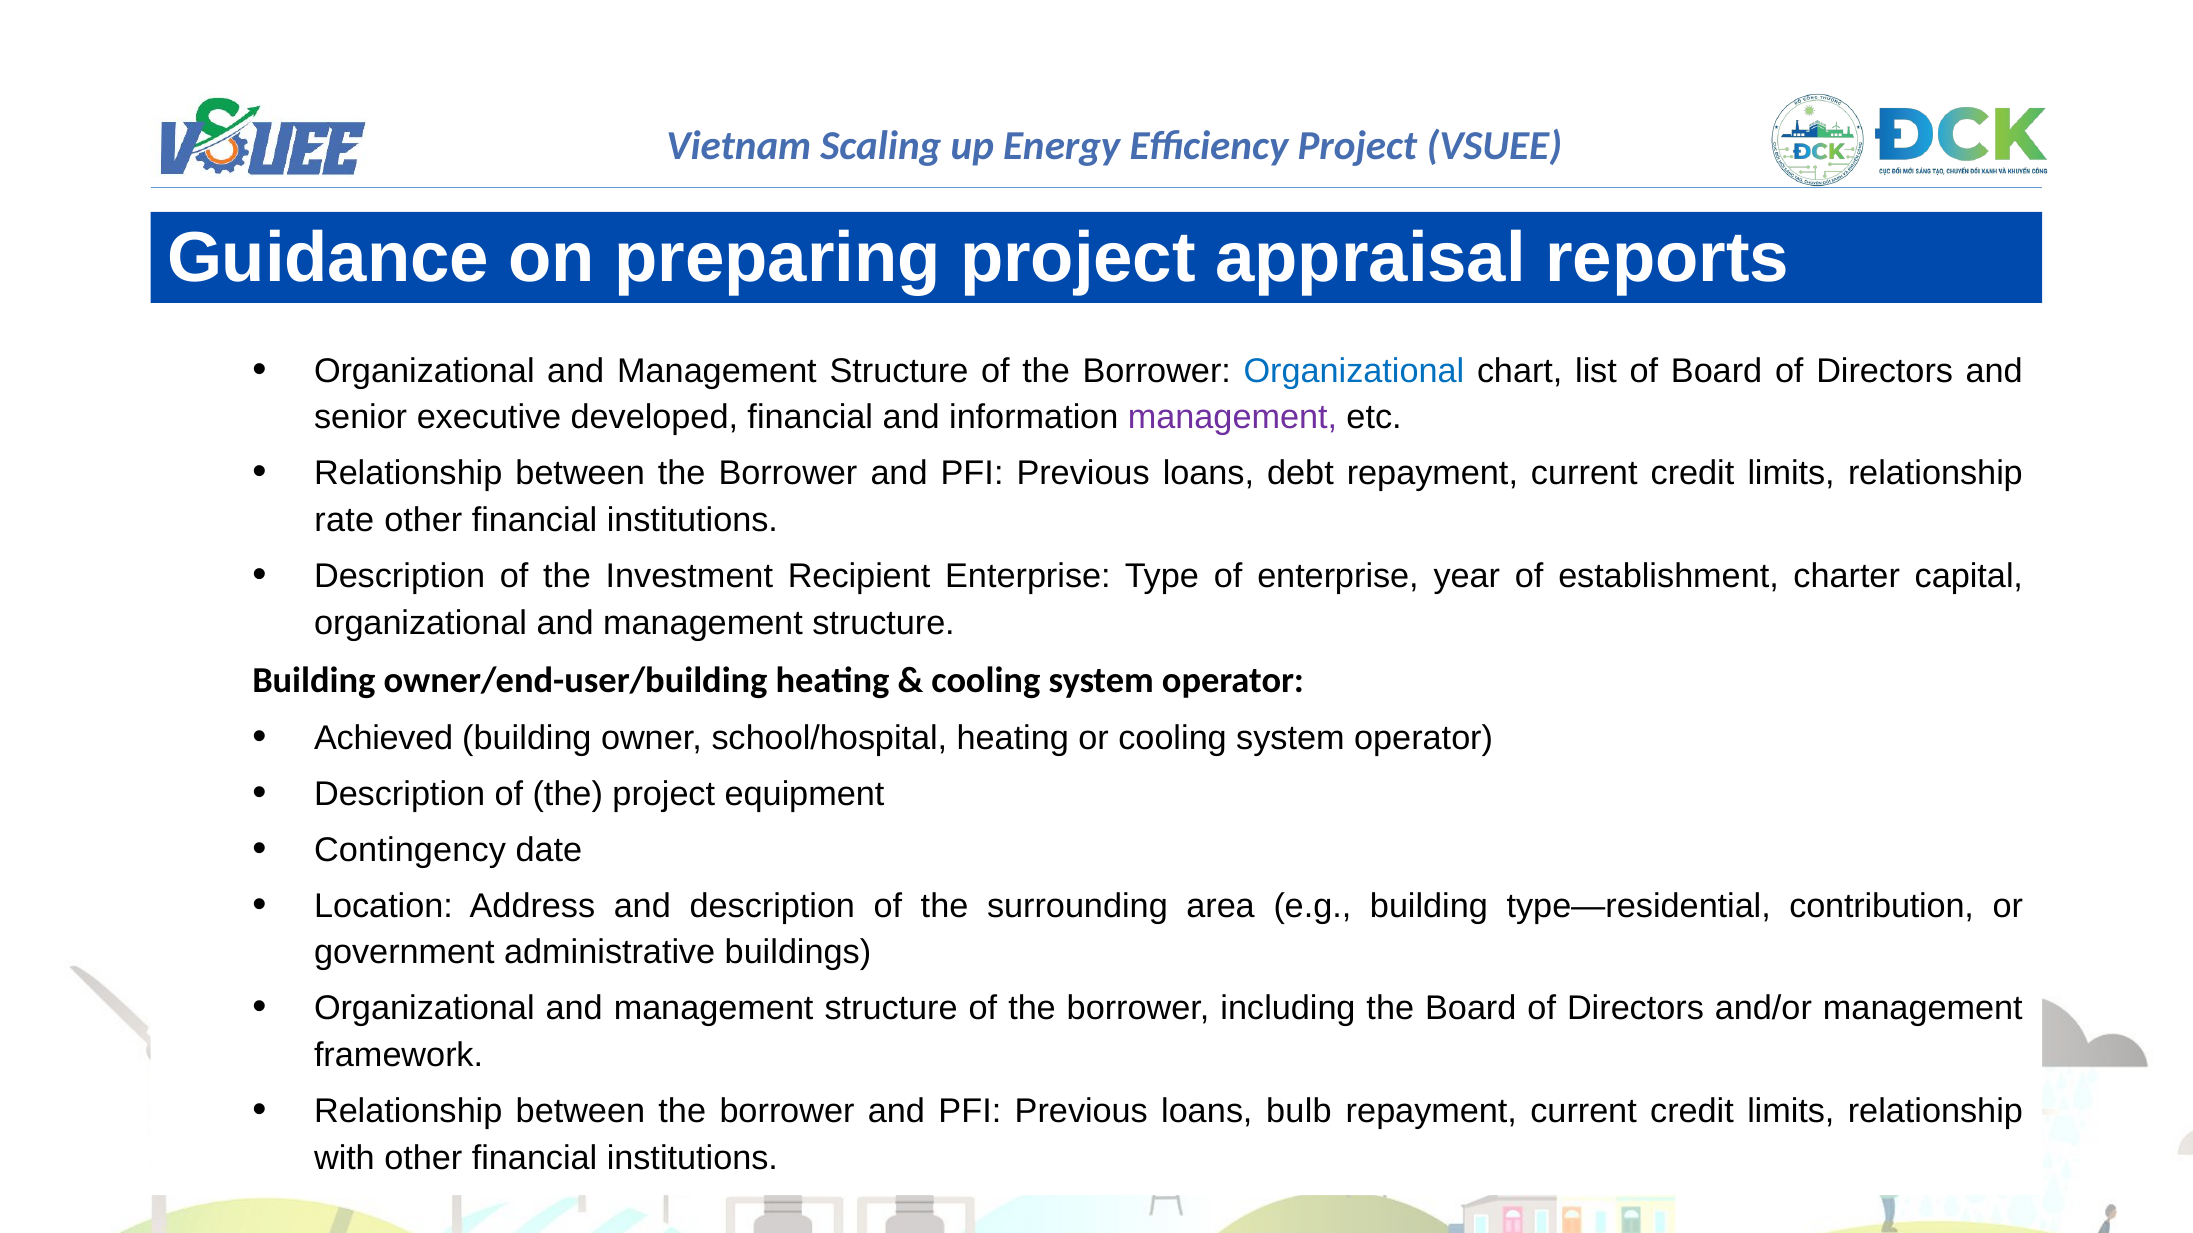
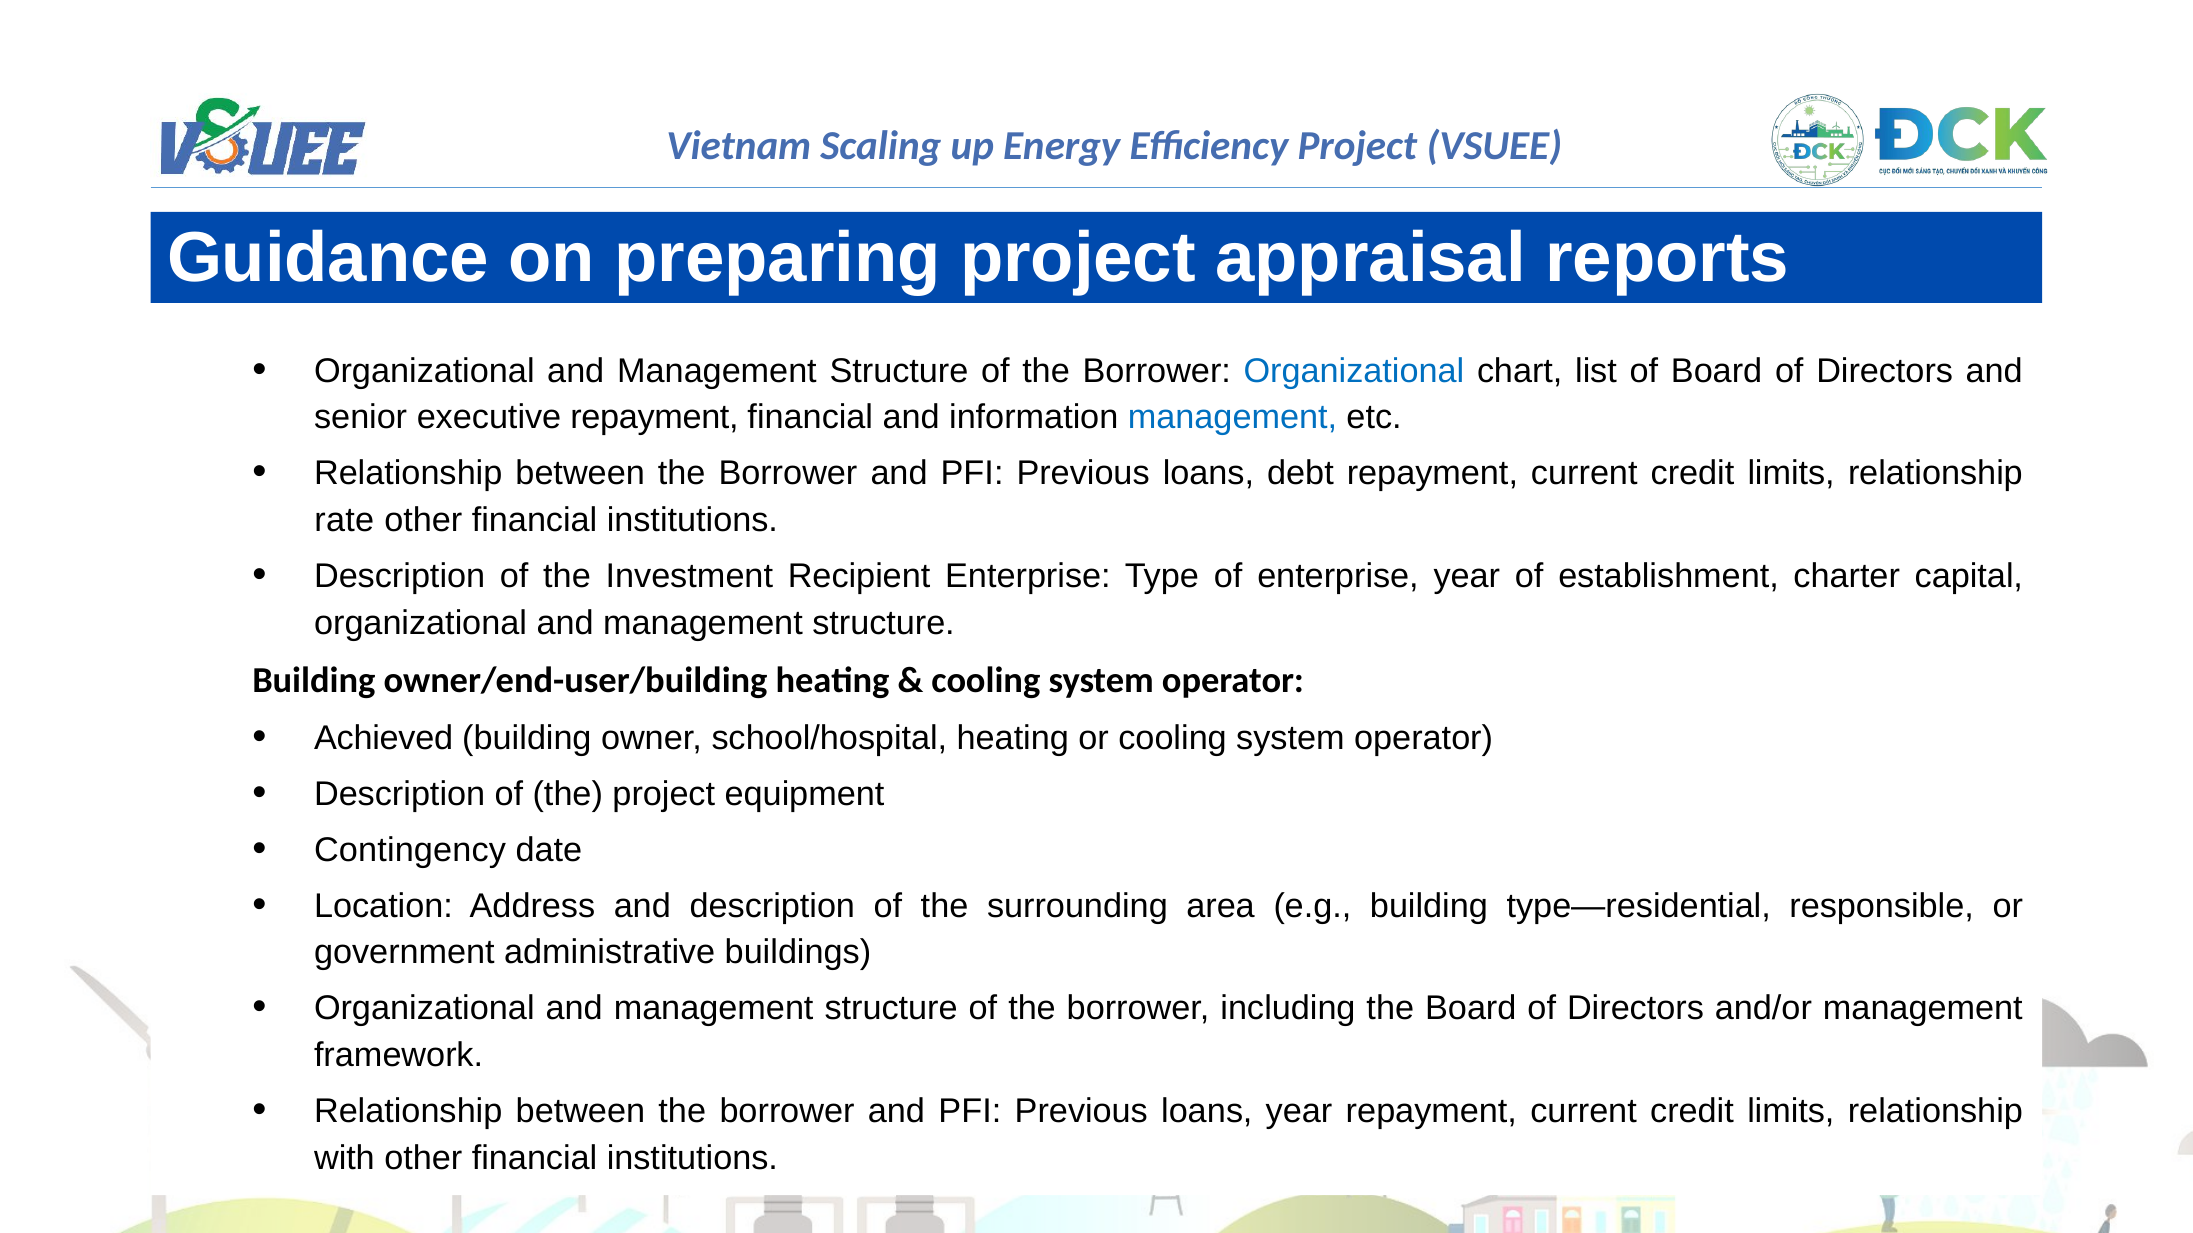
executive developed: developed -> repayment
management at (1232, 418) colour: purple -> blue
contribution: contribution -> responsible
loans bulb: bulb -> year
